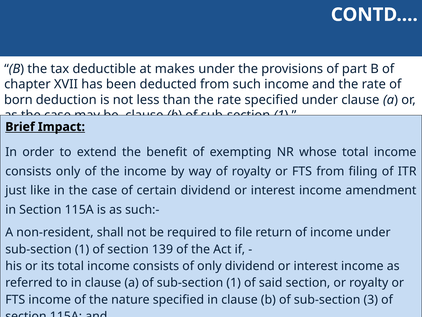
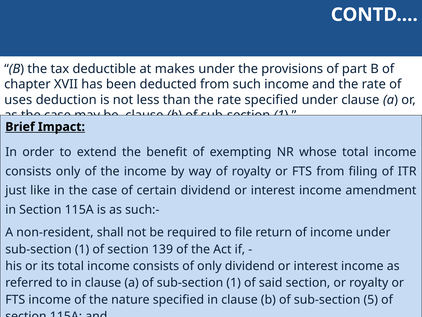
born: born -> uses
3: 3 -> 5
